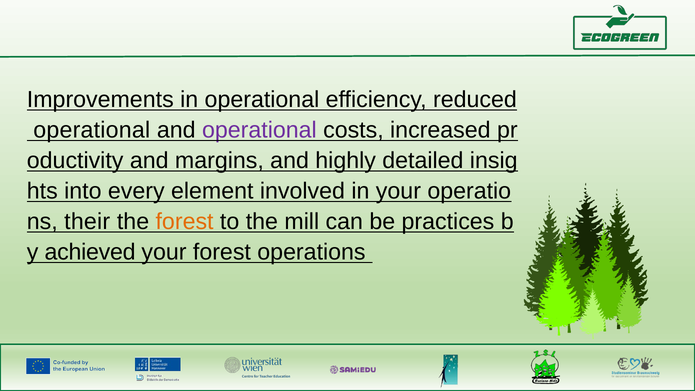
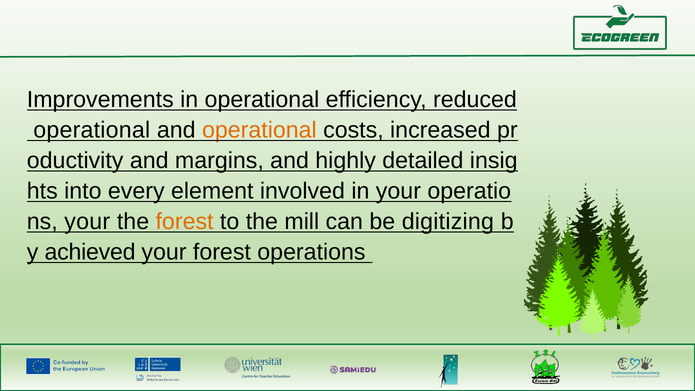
operational at (259, 130) colour: purple -> orange
their at (87, 222): their -> your
practices: practices -> digitizing
